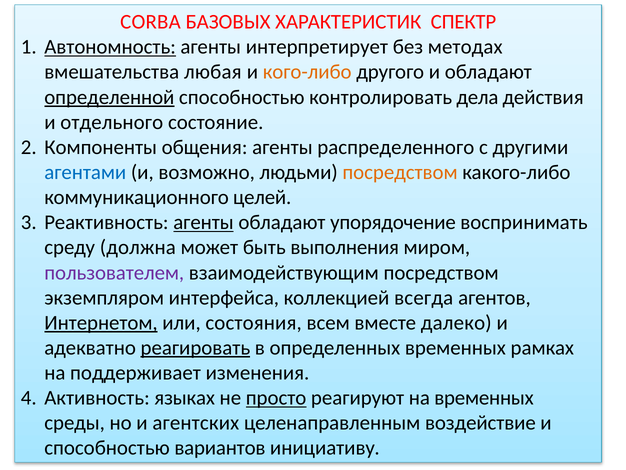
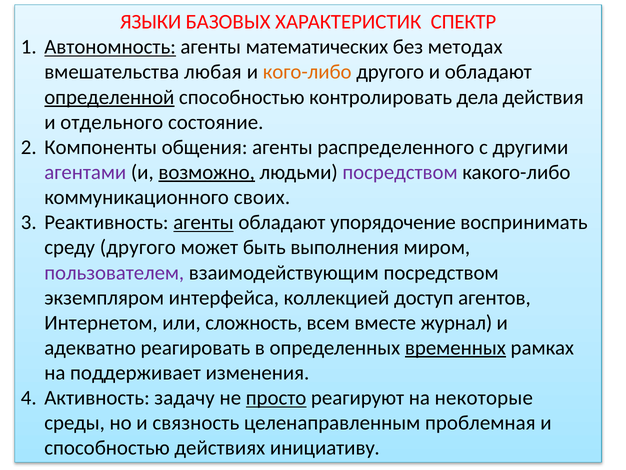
CORBA: CORBA -> ЯЗЫКИ
интерпретирует: интерпретирует -> математических
агентами colour: blue -> purple
возможно underline: none -> present
посредством at (400, 172) colour: orange -> purple
целей: целей -> своих
среду должна: должна -> другого
всегда: всегда -> доступ
Интернетом underline: present -> none
состояния: состояния -> сложность
далеко: далеко -> журнал
реагировать underline: present -> none
временных at (455, 347) underline: none -> present
языках: языках -> задачу
на временных: временных -> некоторые
агентских: агентских -> связность
воздействие: воздействие -> проблемная
вариантов: вариантов -> действиях
